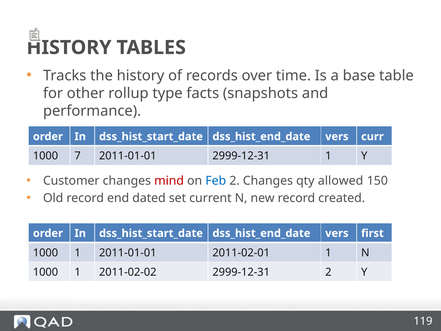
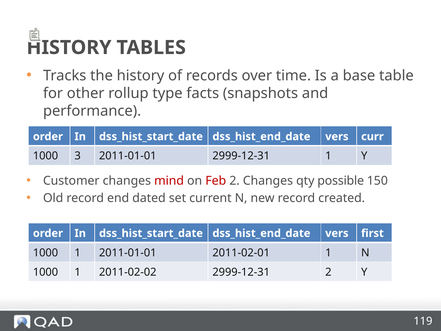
7: 7 -> 3
Feb colour: blue -> red
allowed: allowed -> possible
